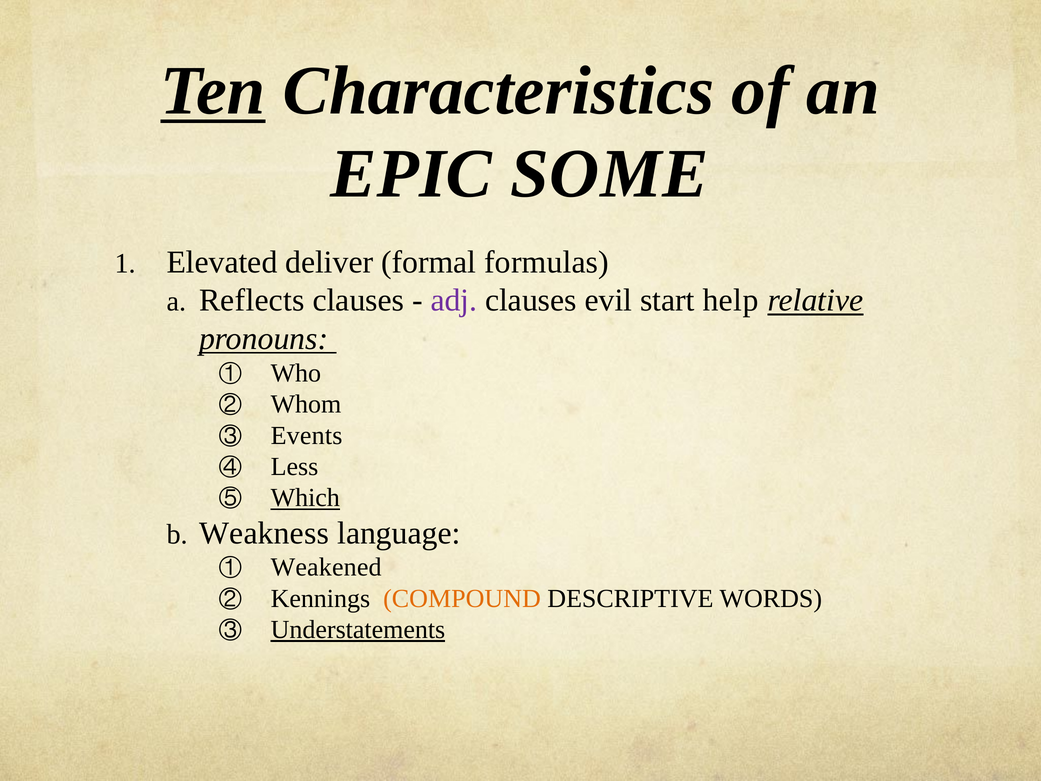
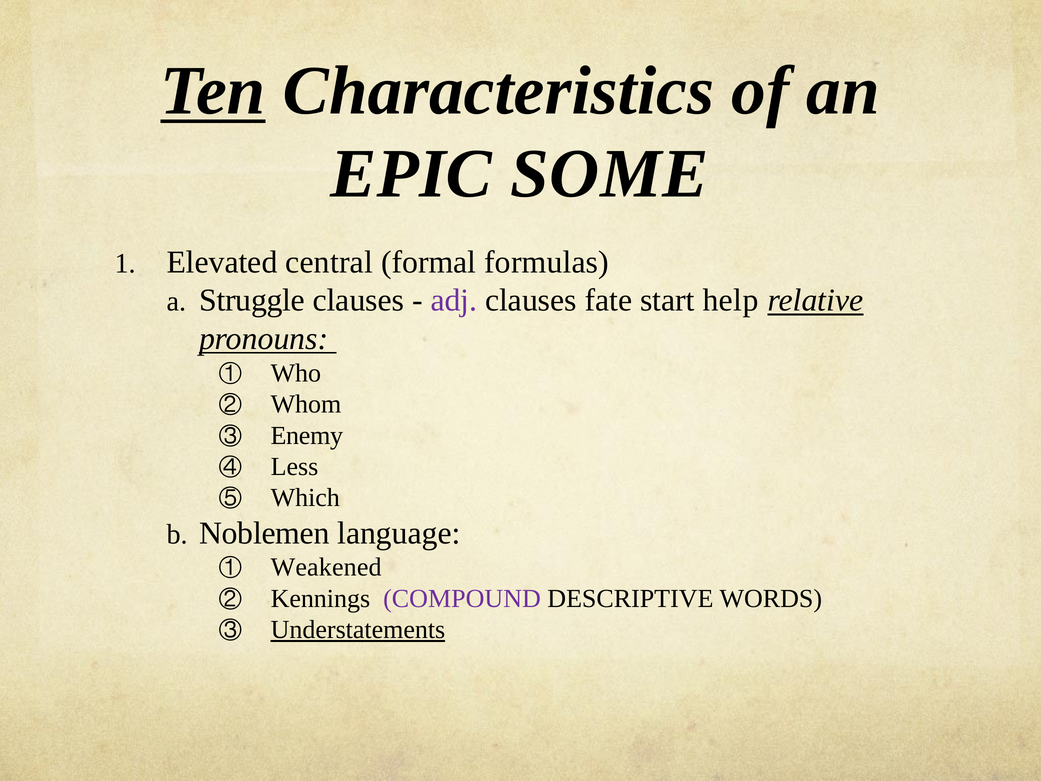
deliver: deliver -> central
Reflects: Reflects -> Struggle
evil: evil -> fate
Events: Events -> Enemy
Which underline: present -> none
Weakness: Weakness -> Noblemen
COMPOUND colour: orange -> purple
